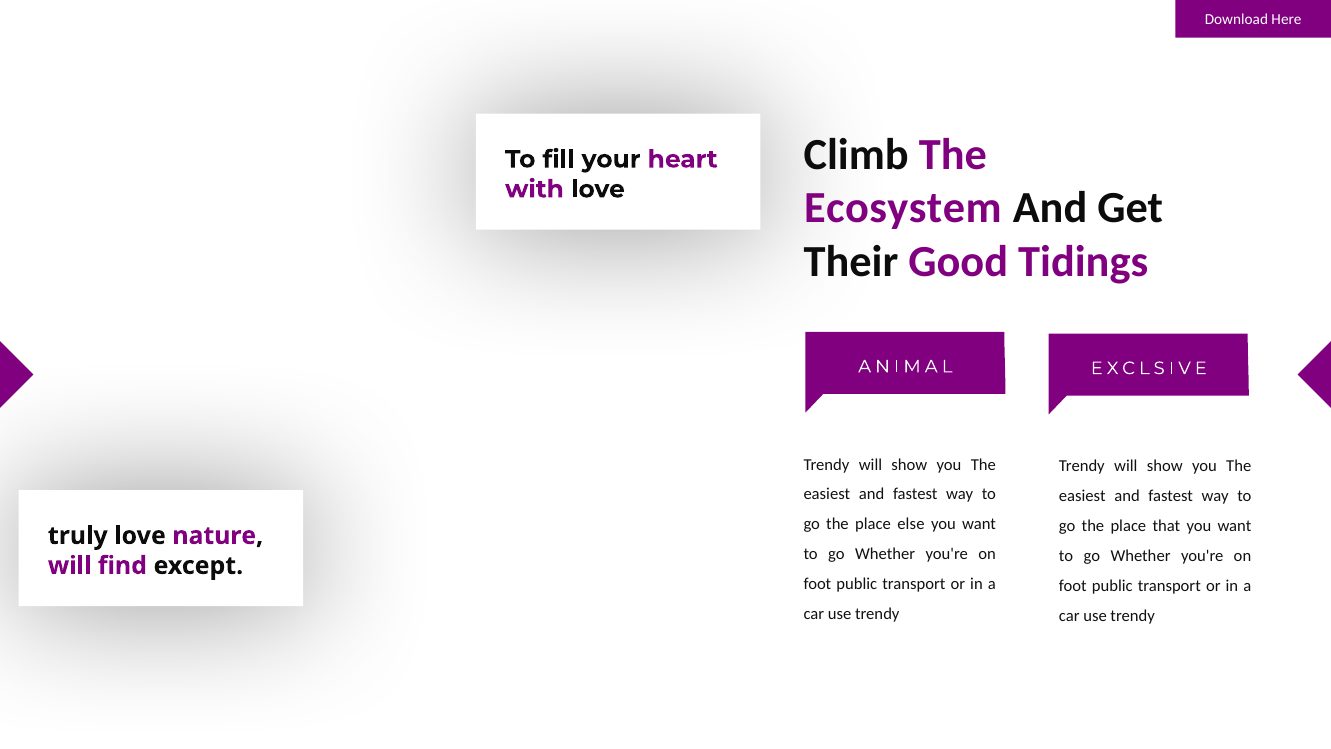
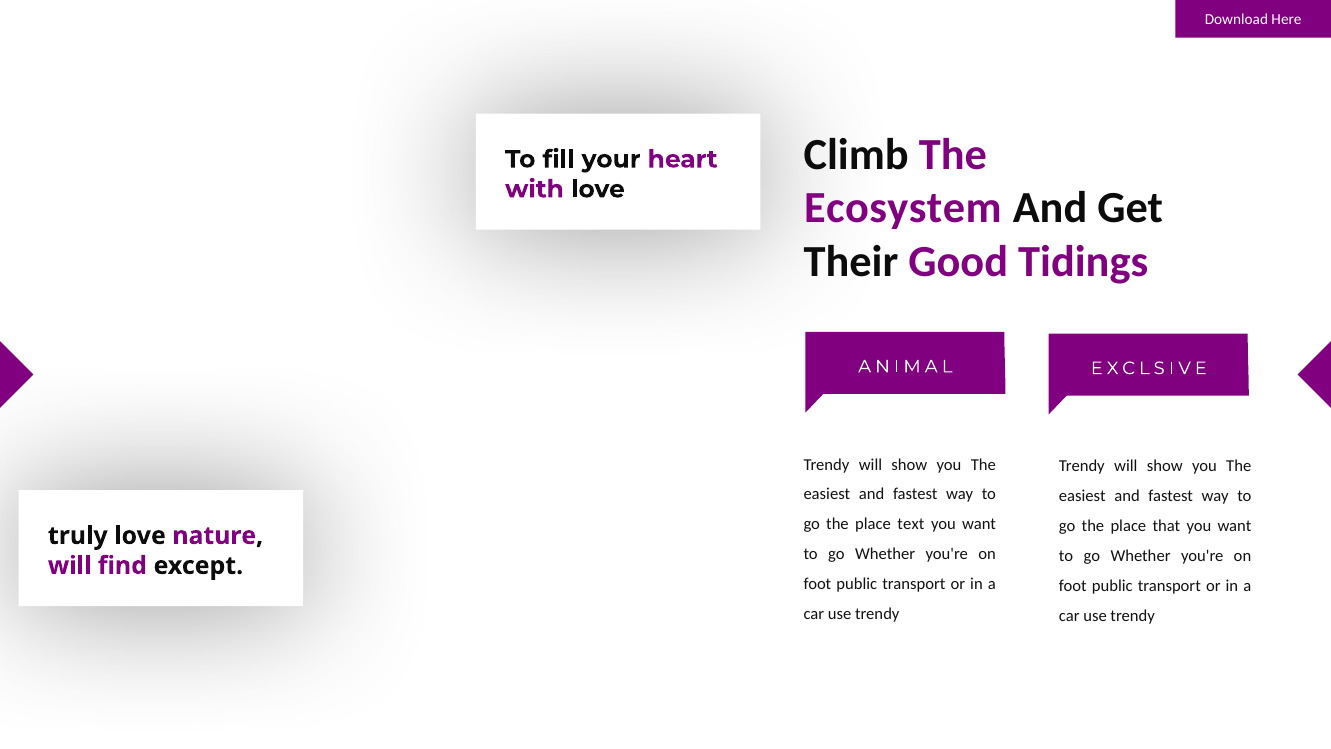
else: else -> text
